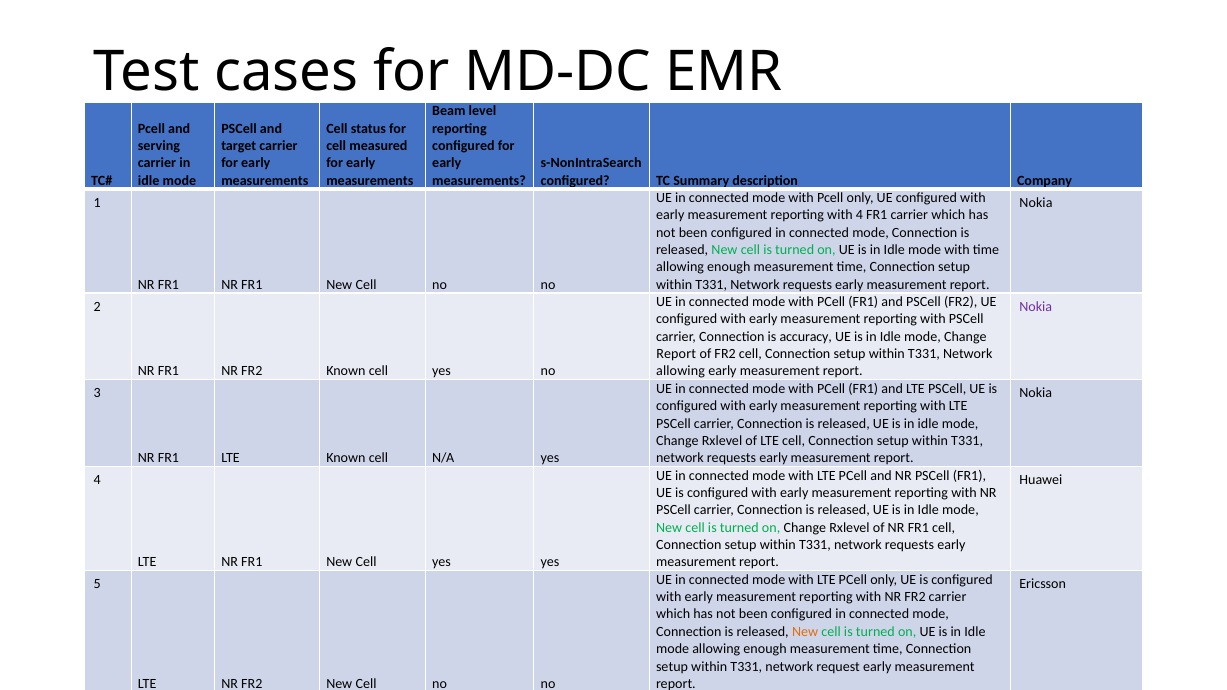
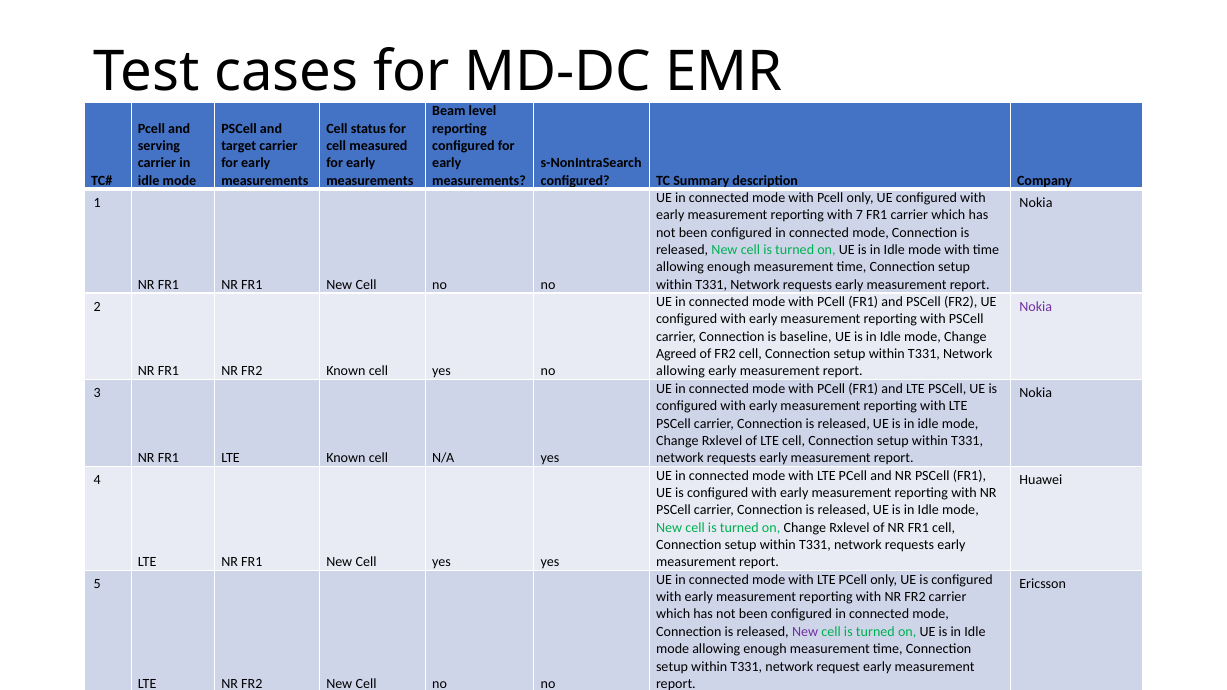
with 4: 4 -> 7
accuracy: accuracy -> baseline
Report at (676, 354): Report -> Agreed
New at (805, 632) colour: orange -> purple
